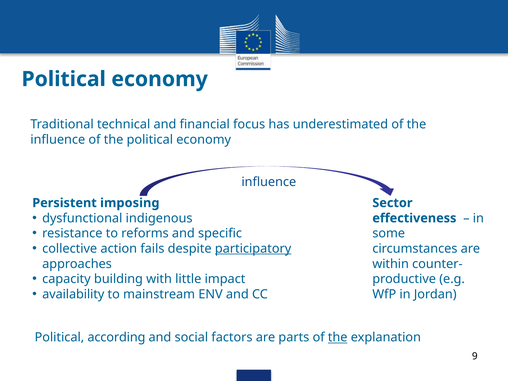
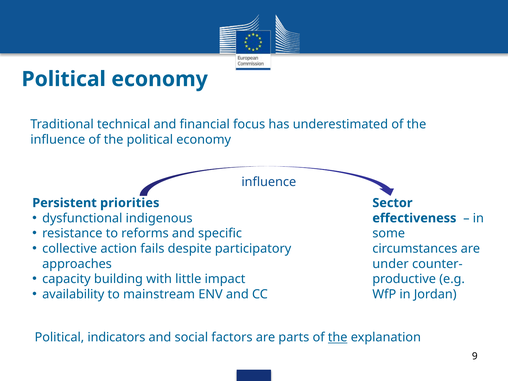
imposing: imposing -> priorities
participatory underline: present -> none
within: within -> under
according: according -> indicators
